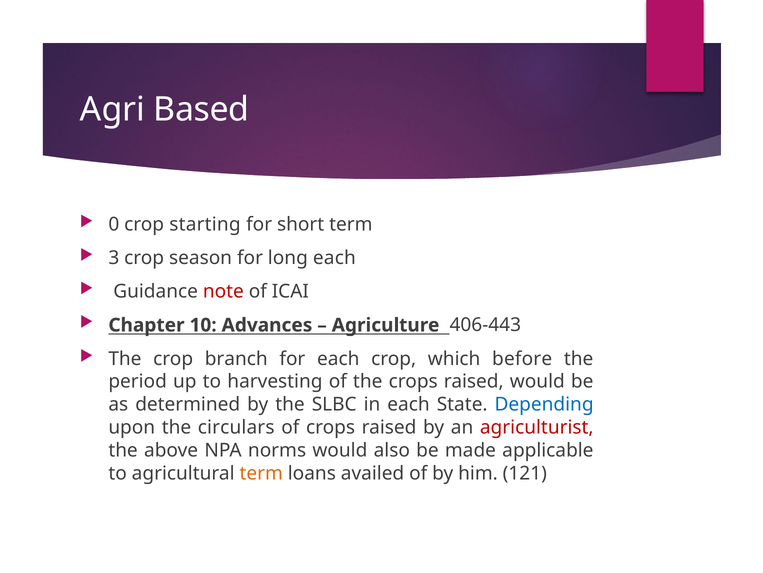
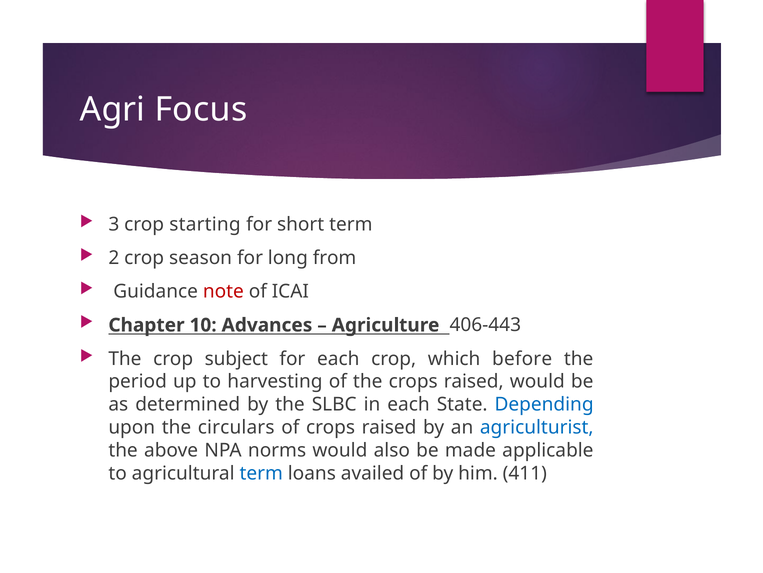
Based: Based -> Focus
0: 0 -> 3
3: 3 -> 2
long each: each -> from
branch: branch -> subject
agriculturist colour: red -> blue
term at (261, 473) colour: orange -> blue
121: 121 -> 411
